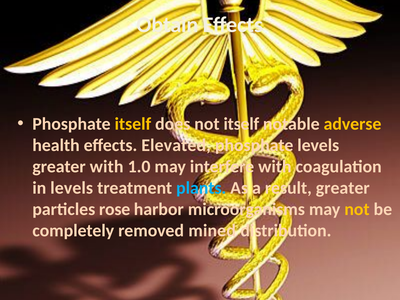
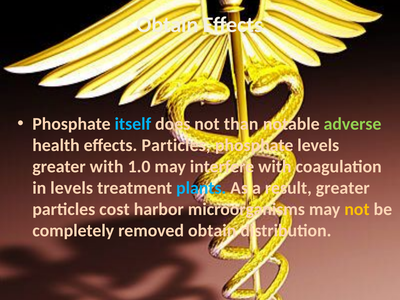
itself at (133, 124) colour: yellow -> light blue
not itself: itself -> than
adverse colour: yellow -> light green
effects Elevated: Elevated -> Particles
rose: rose -> cost
removed mined: mined -> obtain
